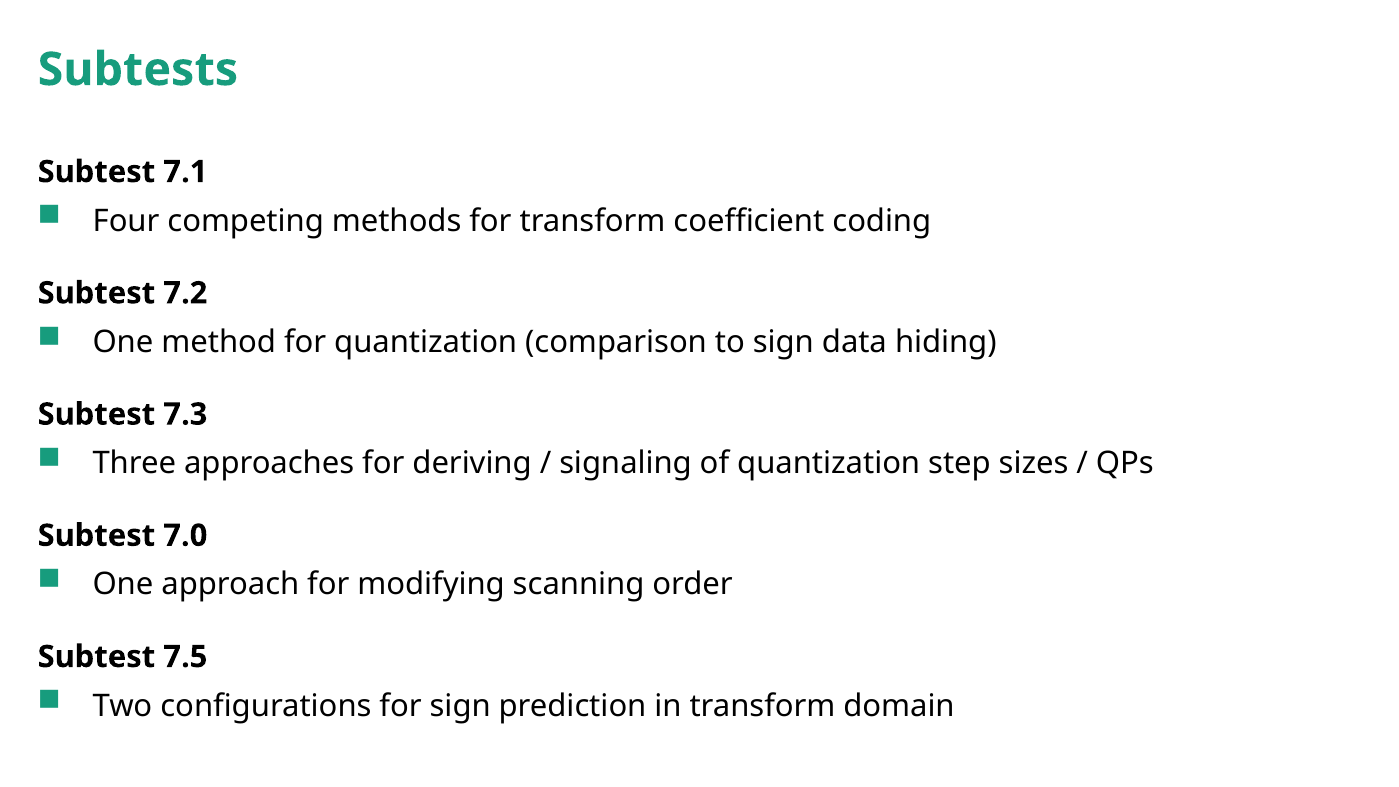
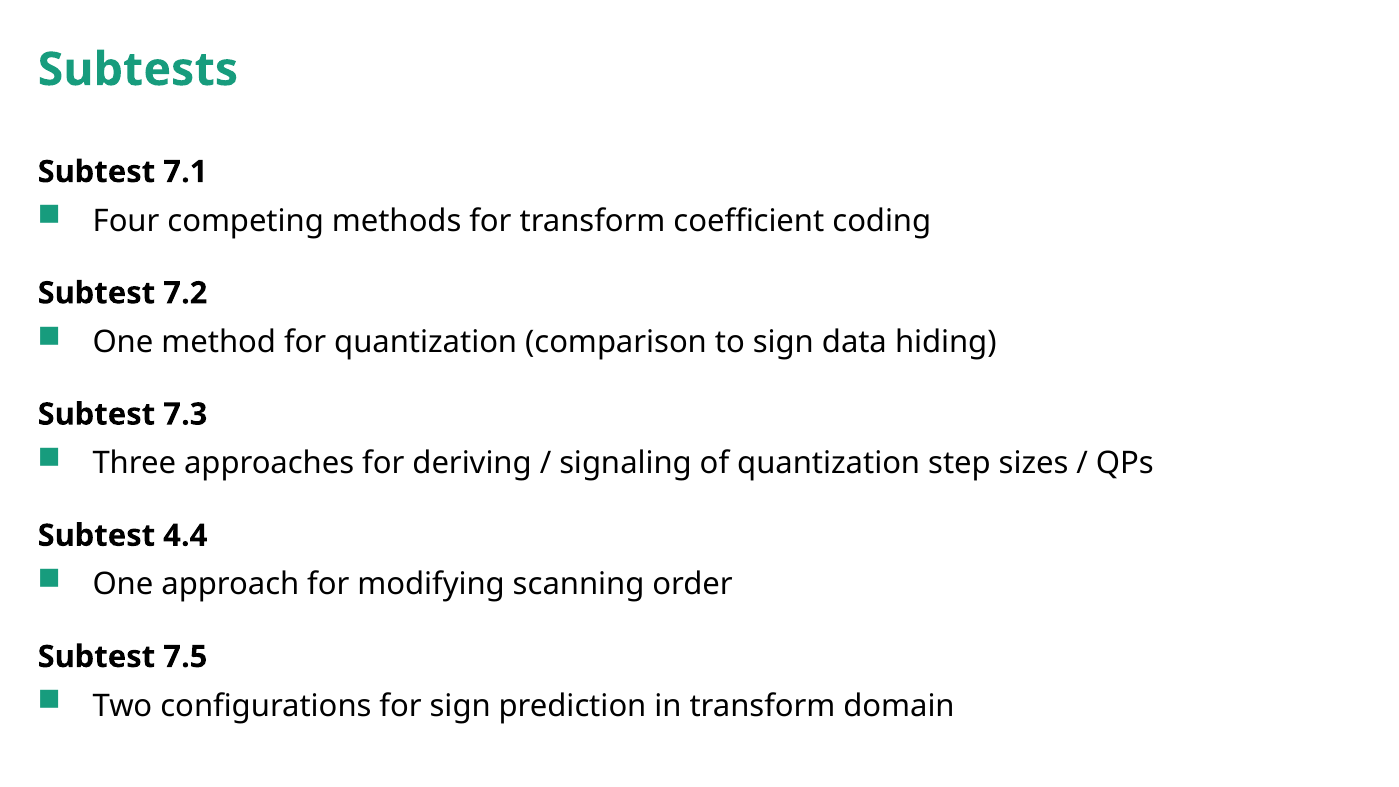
7.0: 7.0 -> 4.4
